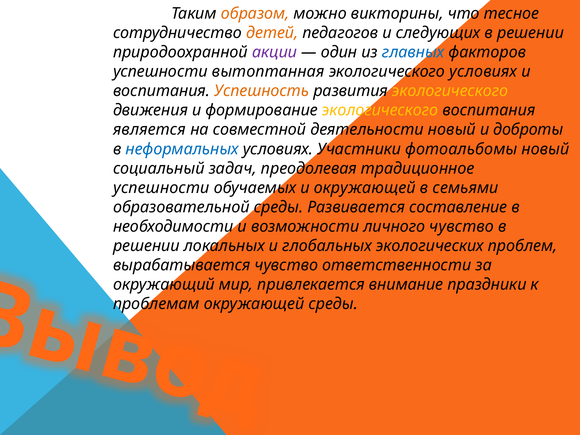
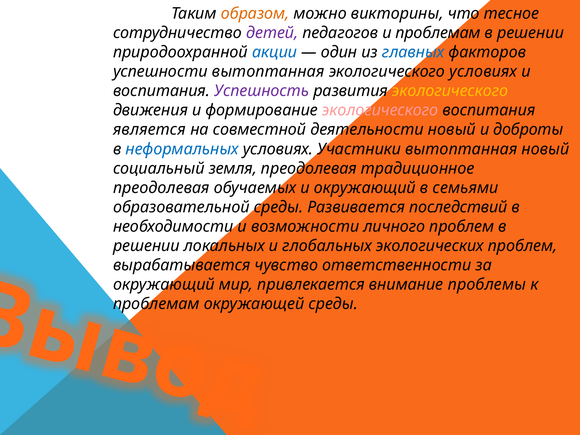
детей colour: orange -> purple
и следующих: следующих -> проблемам
акции colour: purple -> blue
Успешность colour: orange -> purple
экологического at (380, 110) colour: yellow -> pink
Участники фотоальбомы: фотоальбомы -> вытоптанная
задач: задач -> земля
успешности at (161, 188): успешности -> преодолевая
и окружающей: окружающей -> окружающий
составление: составление -> последствий
чувство at (462, 226): чувство -> проблем
праздники: праздники -> проблемы
